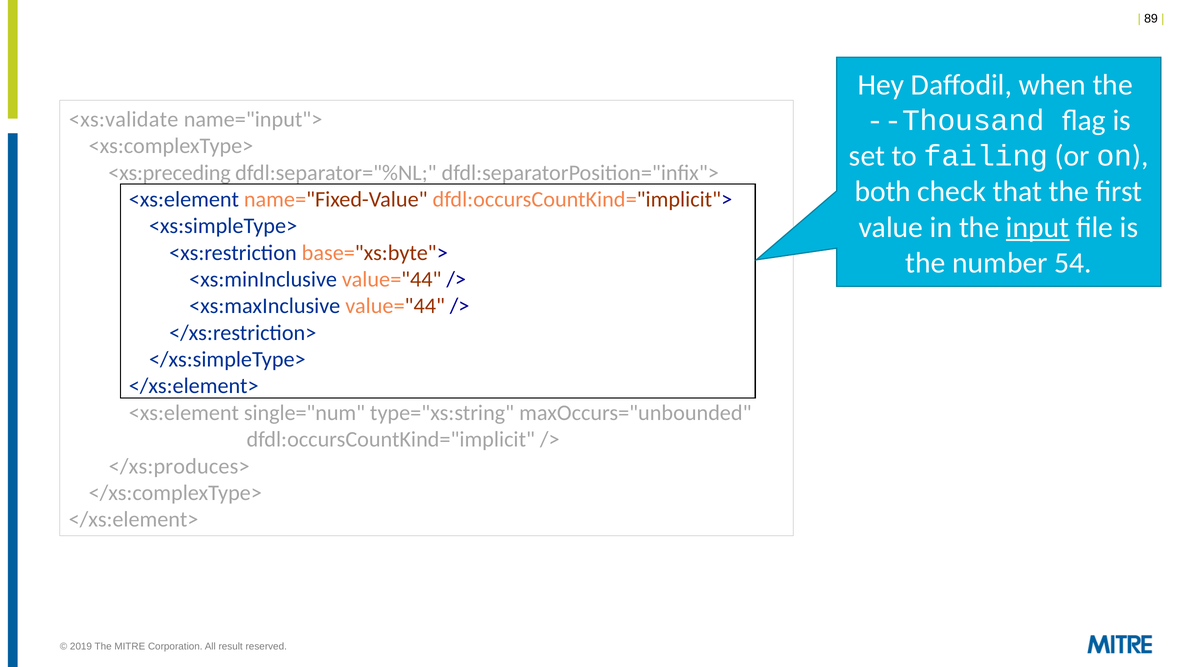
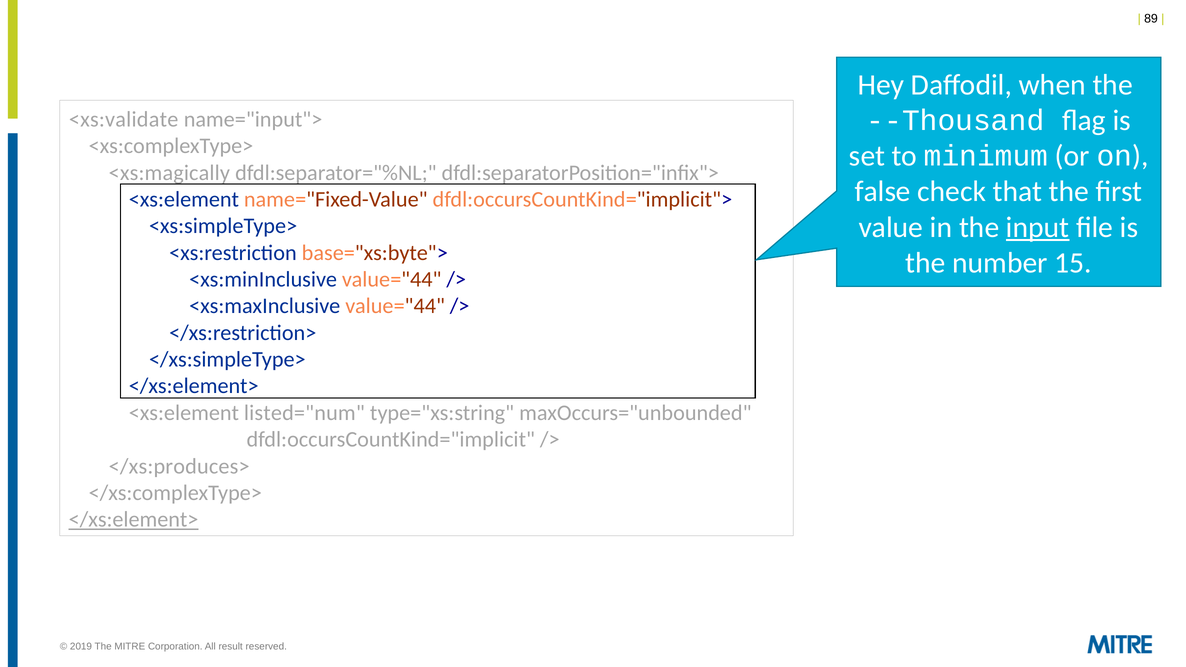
failing: failing -> minimum
<xs:preceding: <xs:preceding -> <xs:magically
both: both -> false
54: 54 -> 15
single="num: single="num -> listed="num
</xs:element> at (134, 520) underline: none -> present
